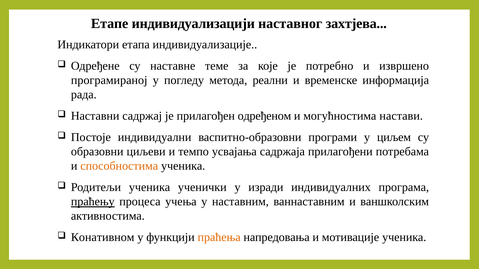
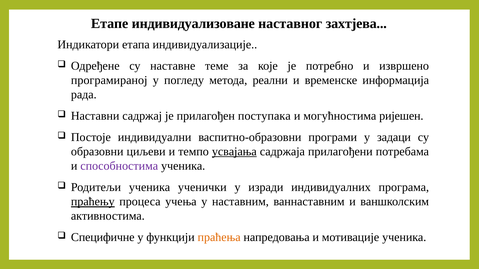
индивидуализацији: индивидуализацији -> индивидуализоване
одређеном: одређеном -> поступака
настави: настави -> ријешен
циљем: циљем -> задаци
усвајања underline: none -> present
способностима colour: orange -> purple
Конативном: Конативном -> Специфичне
